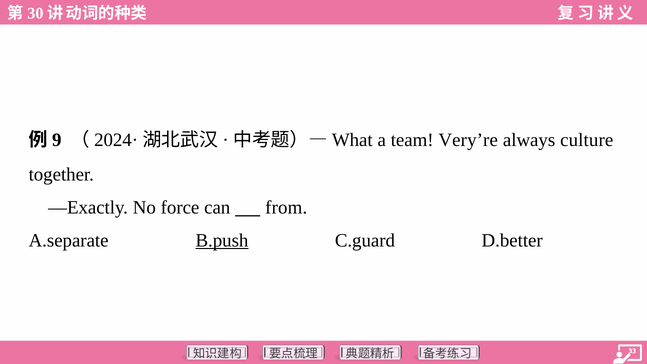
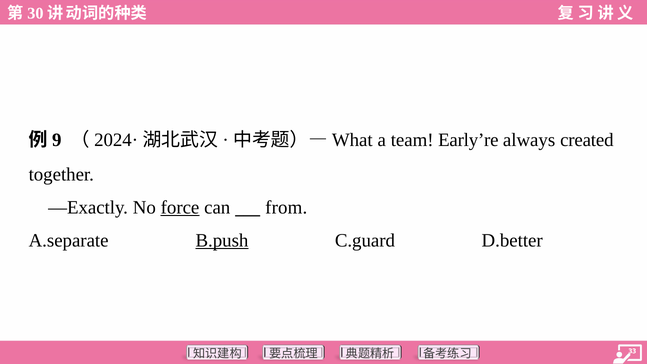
Very’re: Very’re -> Early’re
culture: culture -> created
force underline: none -> present
